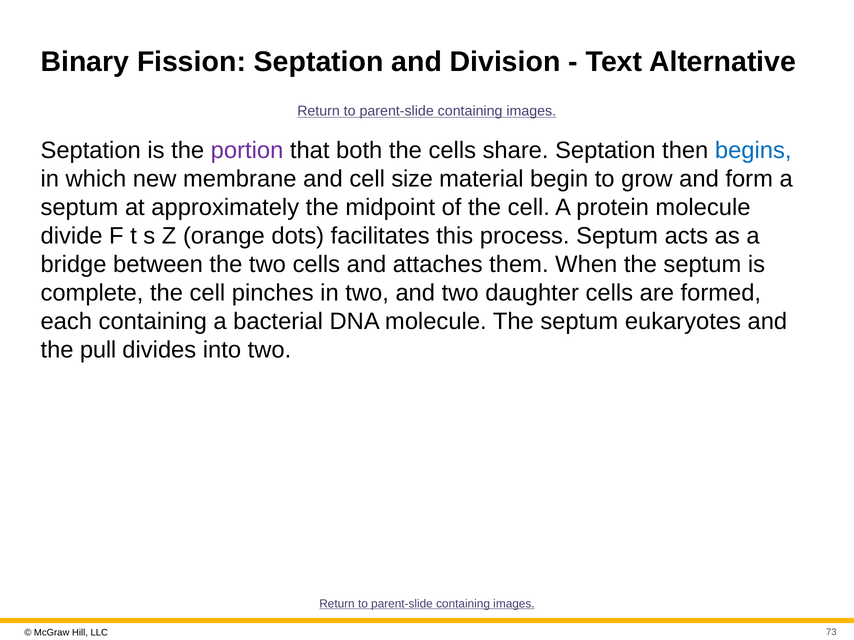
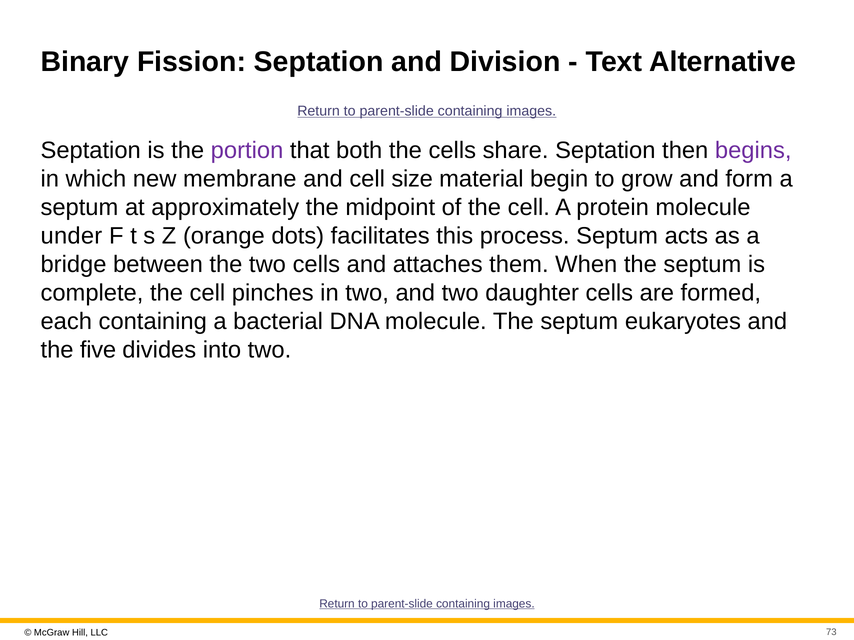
begins colour: blue -> purple
divide: divide -> under
pull: pull -> five
